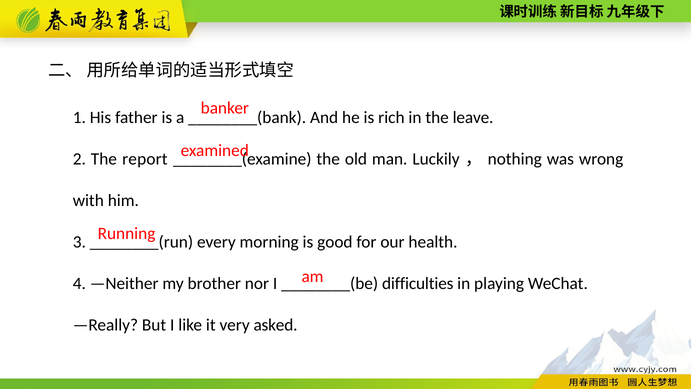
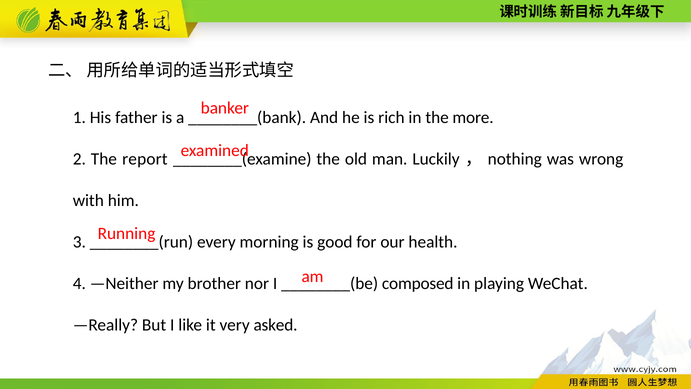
leave: leave -> more
difficulties: difficulties -> composed
